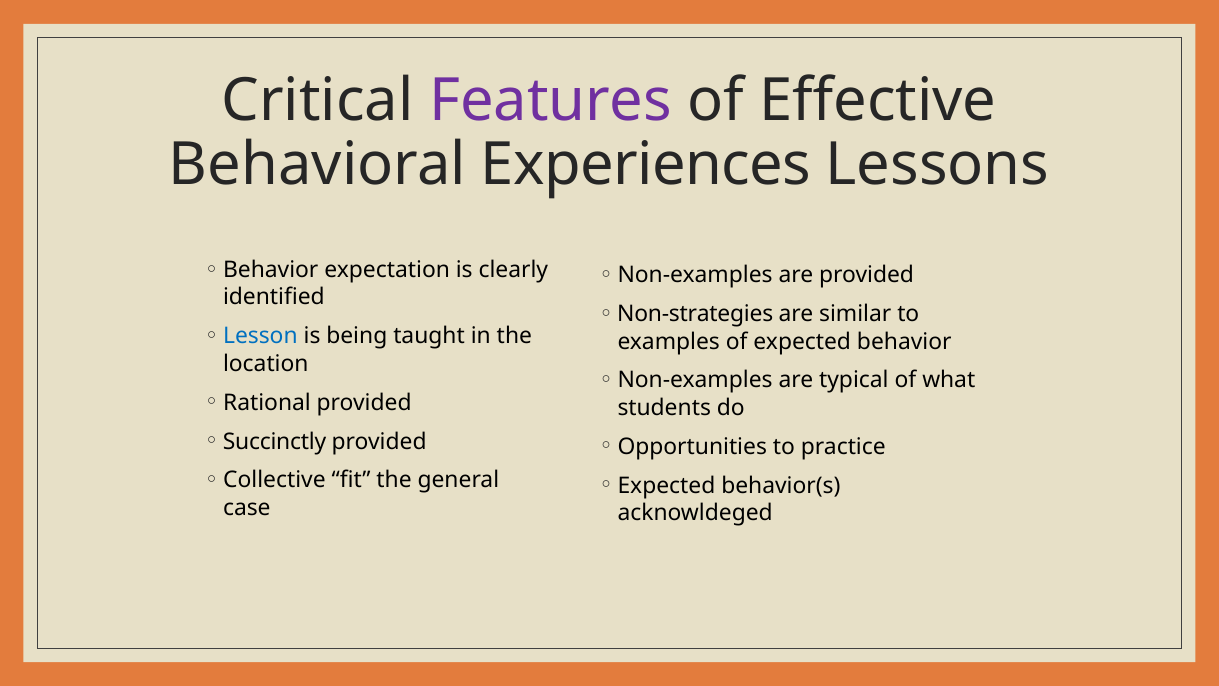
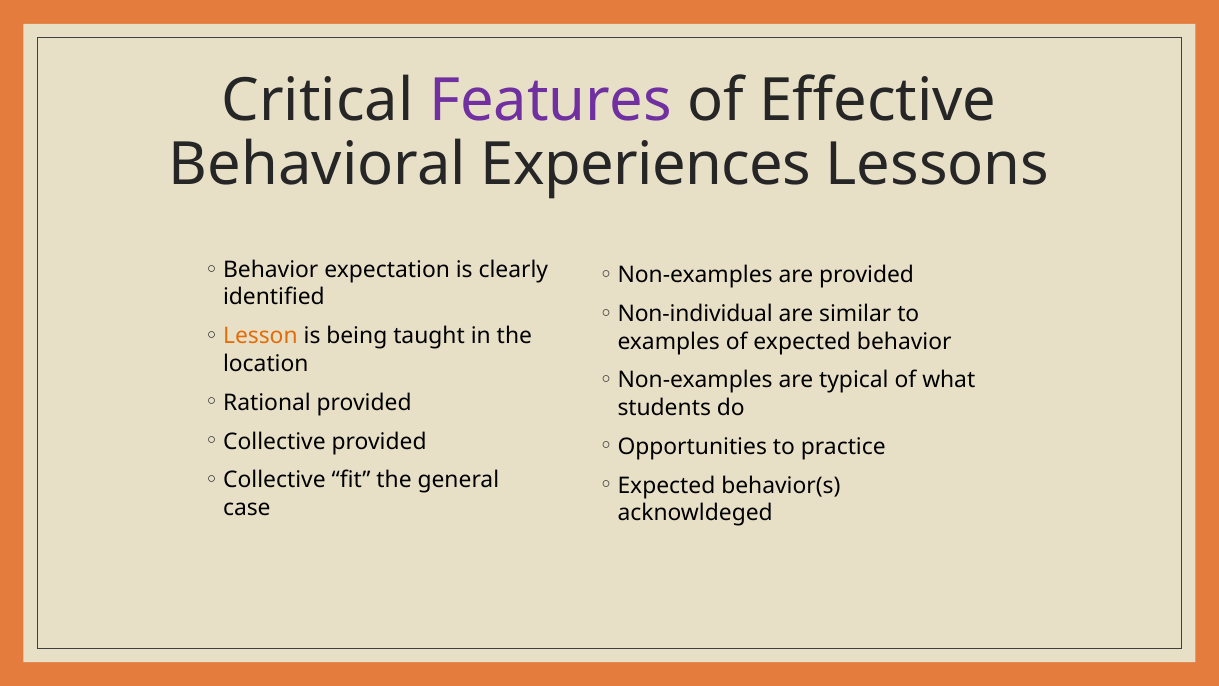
Non-strategies: Non-strategies -> Non-individual
Lesson colour: blue -> orange
Succinctly at (275, 441): Succinctly -> Collective
